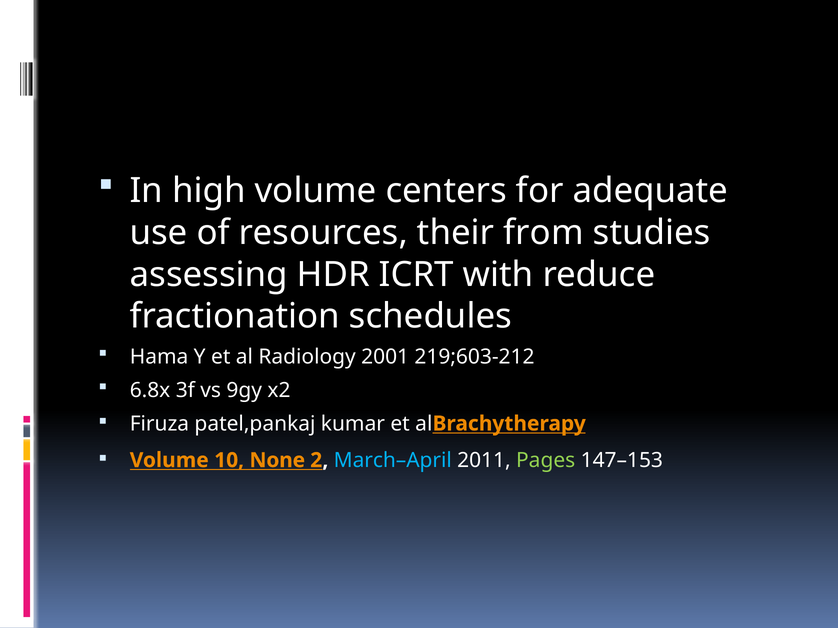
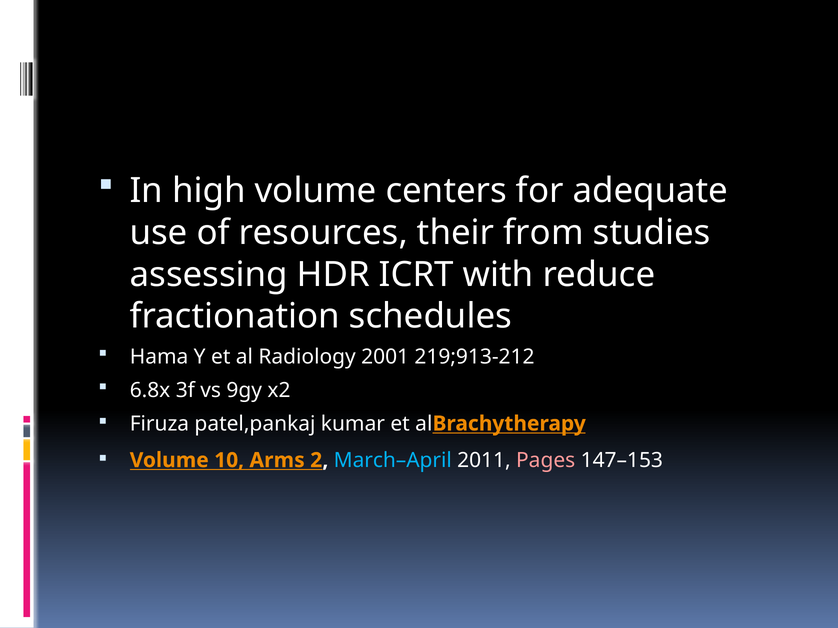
219;603-212: 219;603-212 -> 219;913-212
None: None -> Arms
Pages colour: light green -> pink
